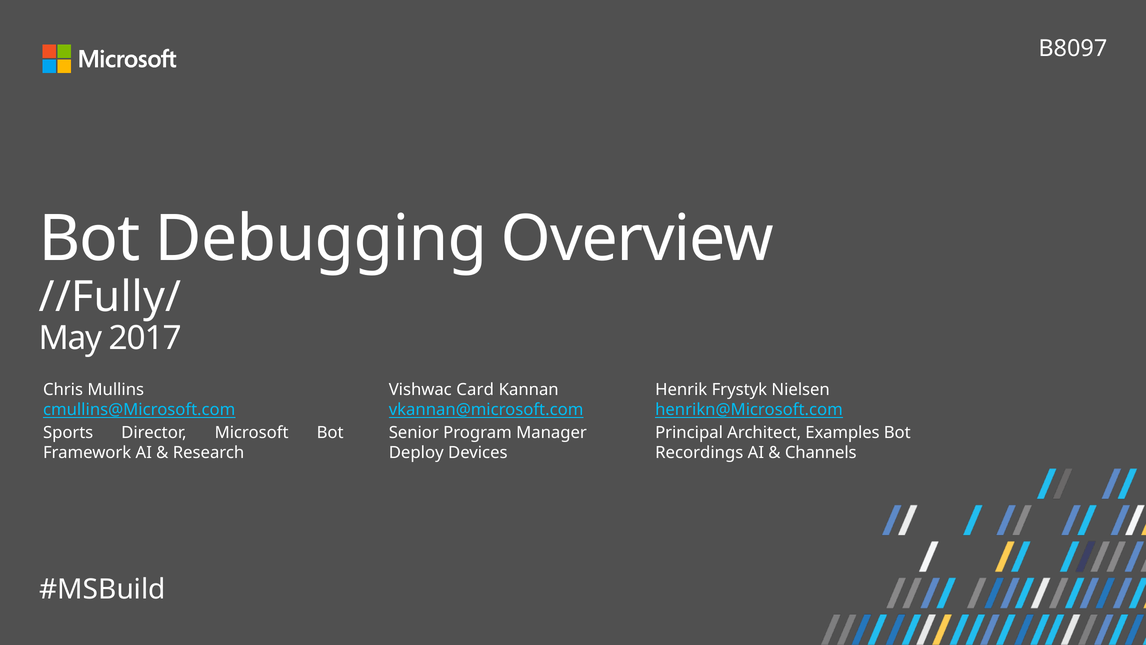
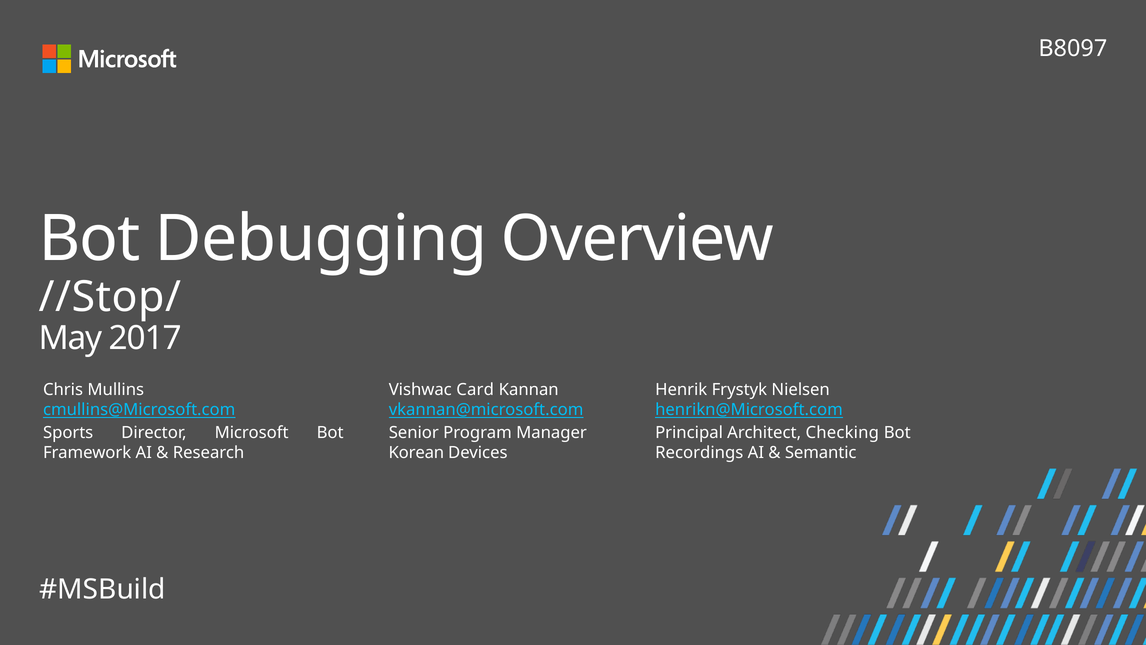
//Fully/: //Fully/ -> //Stop/
Examples: Examples -> Checking
Deploy: Deploy -> Korean
Channels: Channels -> Semantic
